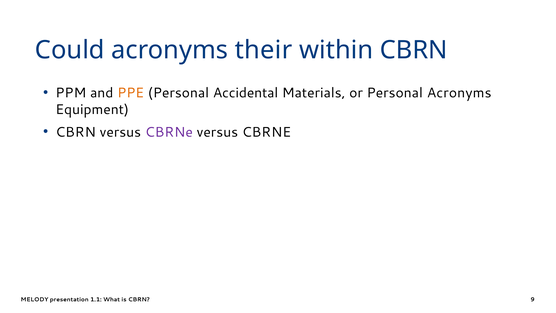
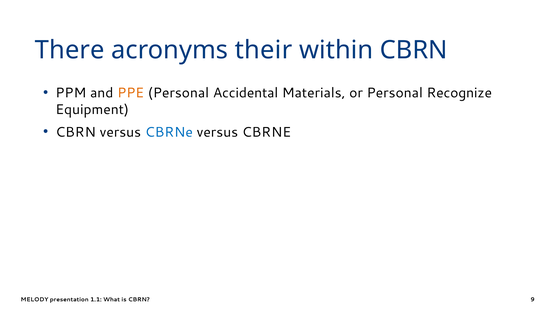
Could: Could -> There
Personal Acronyms: Acronyms -> Recognize
CBRNe at (169, 132) colour: purple -> blue
